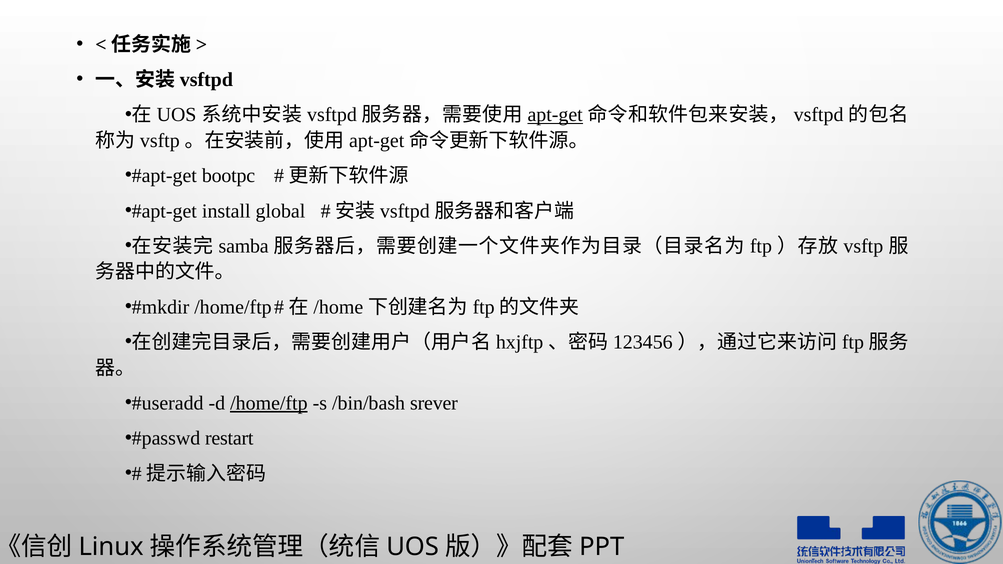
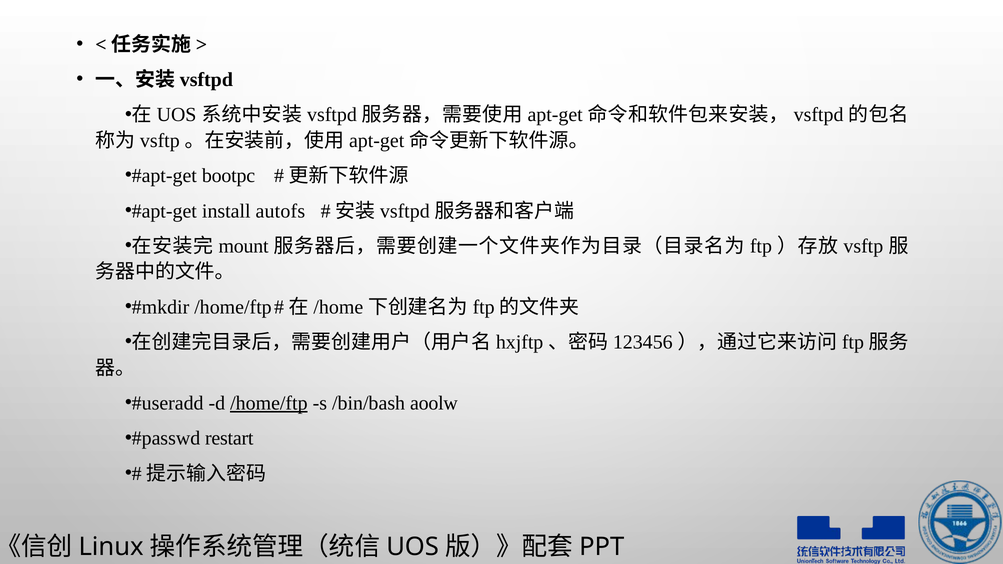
apt-get underline: present -> none
global: global -> autofs
samba: samba -> mount
srever: srever -> aoolw
